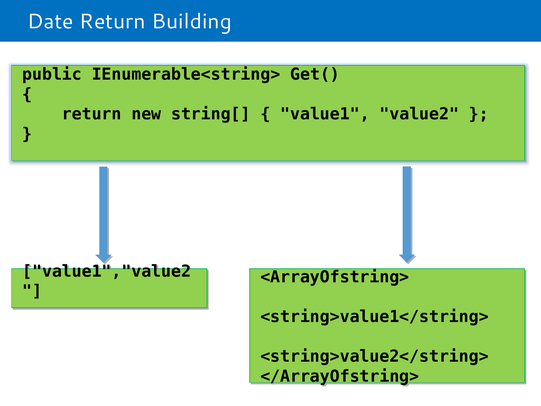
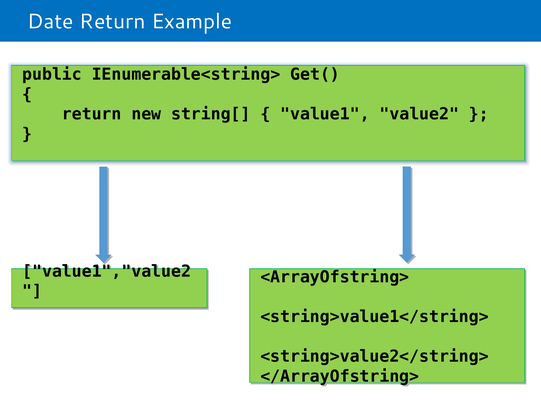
Building: Building -> Example
